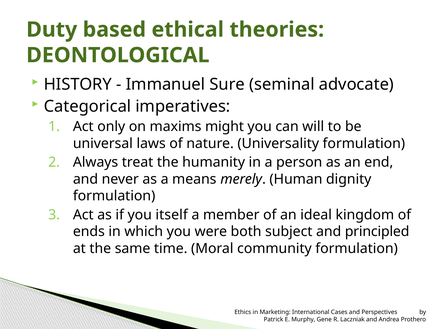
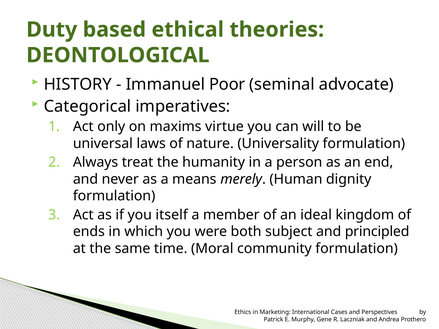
Sure: Sure -> Poor
might: might -> virtue
